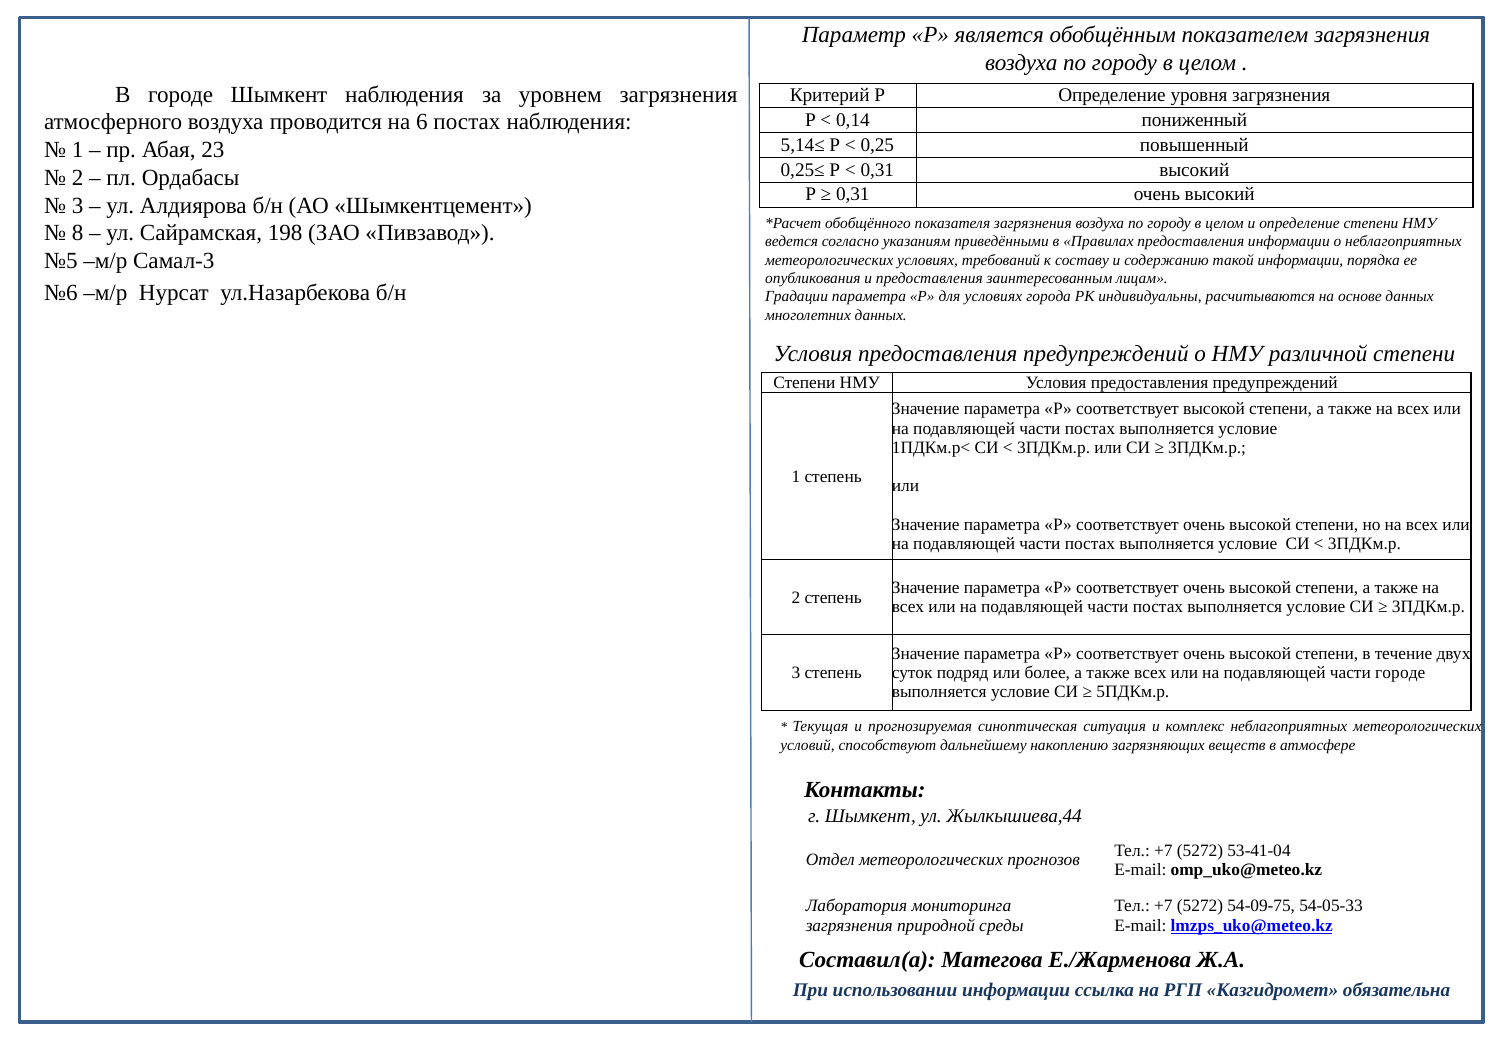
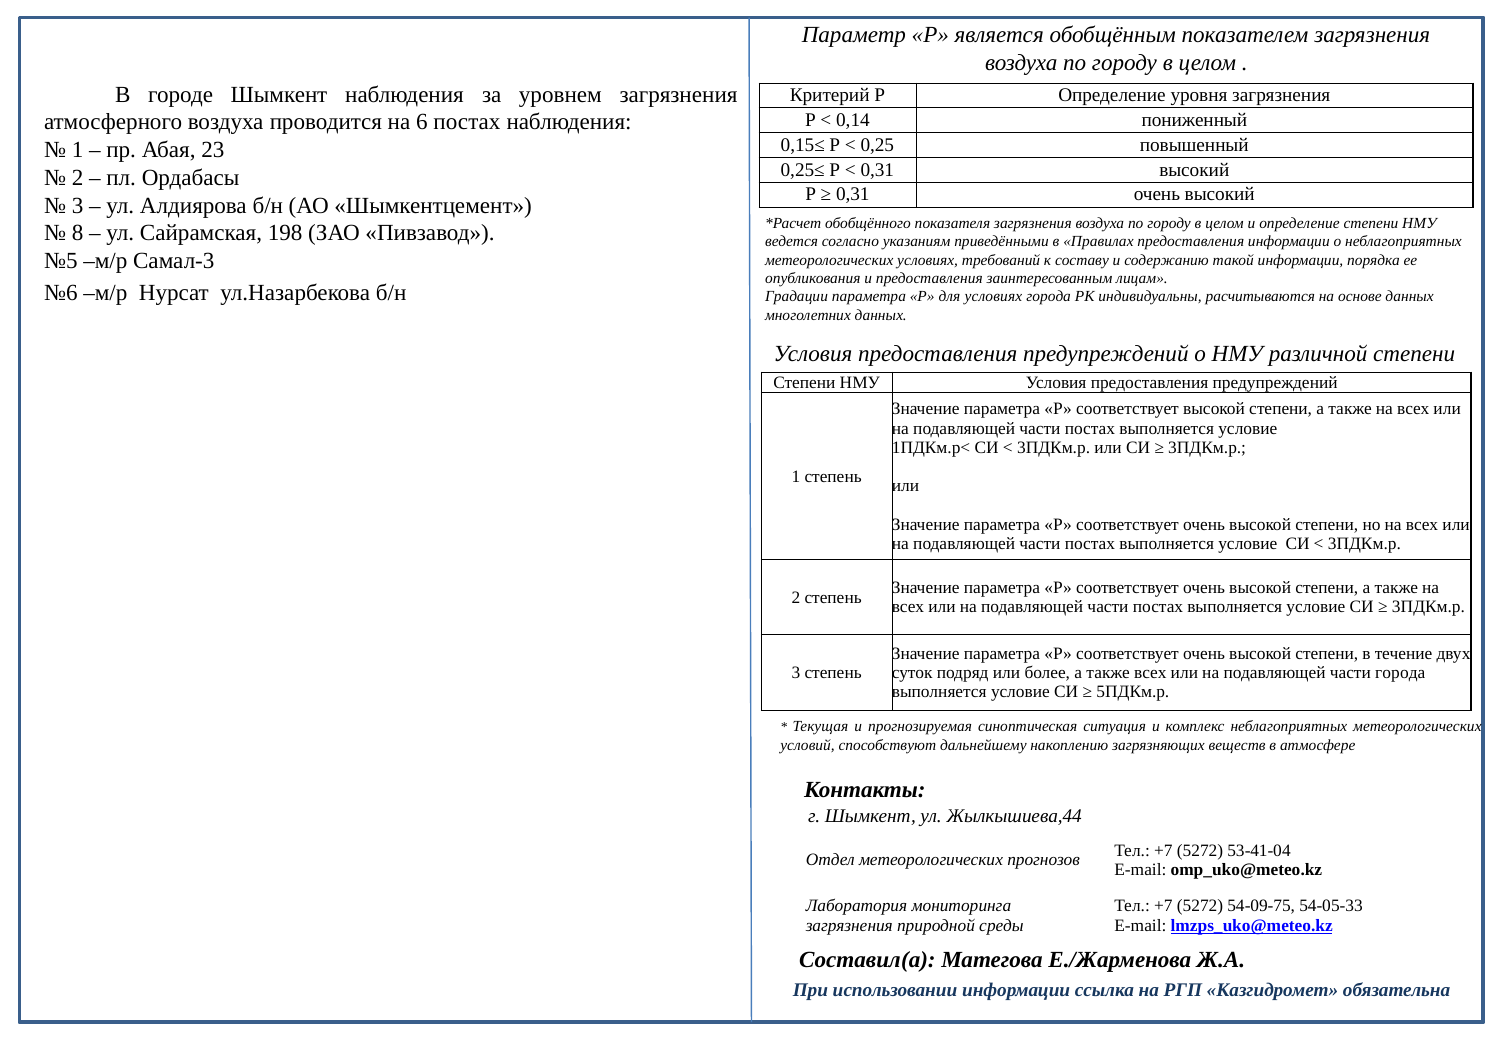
5,14≤: 5,14≤ -> 0,15≤
части городе: городе -> города
